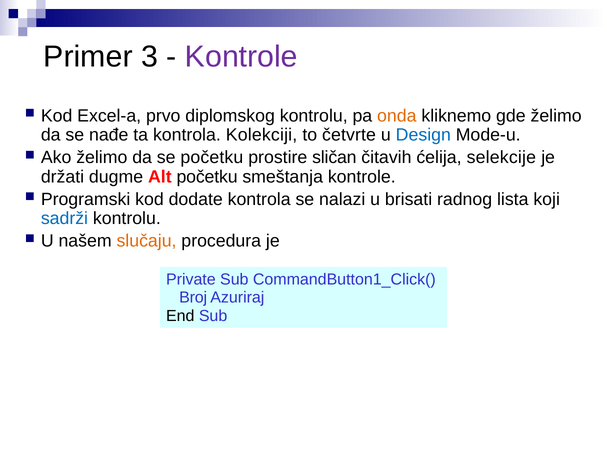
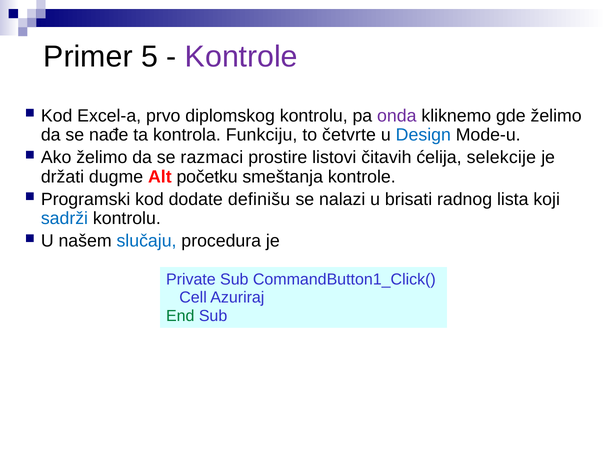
3: 3 -> 5
onda colour: orange -> purple
Kolekciji: Kolekciji -> Funkciju
se početku: početku -> razmaci
sličan: sličan -> listovi
dodate kontrola: kontrola -> definišu
slučaju colour: orange -> blue
Broj: Broj -> Cell
End colour: black -> green
